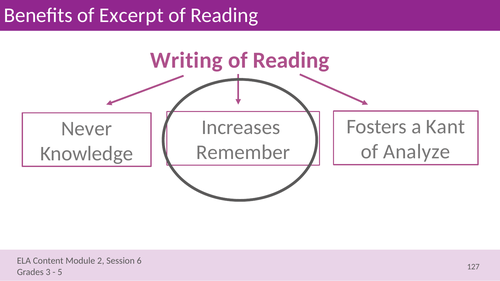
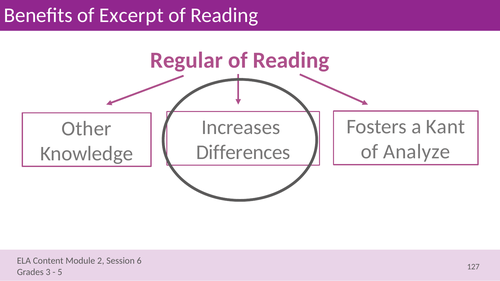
Writing: Writing -> Regular
Never: Never -> Other
Remember: Remember -> Differences
